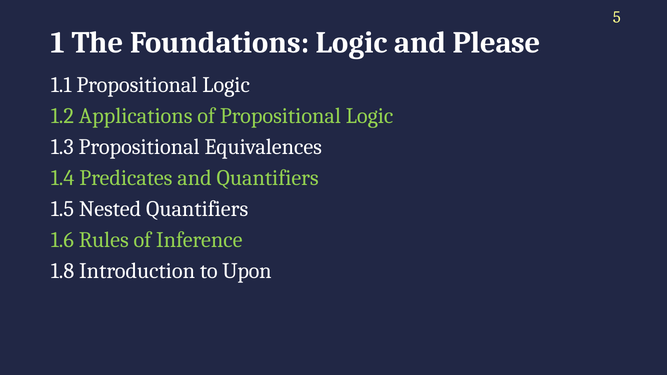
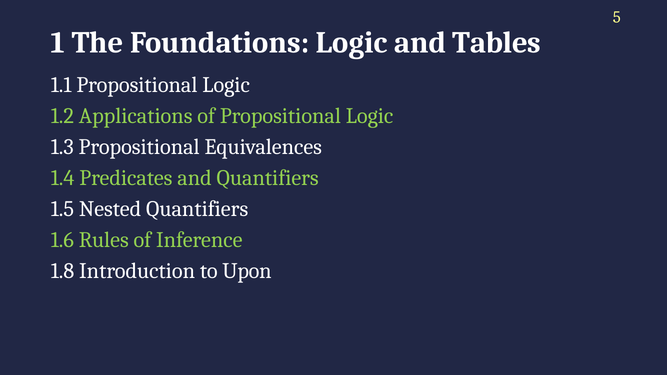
Please: Please -> Tables
